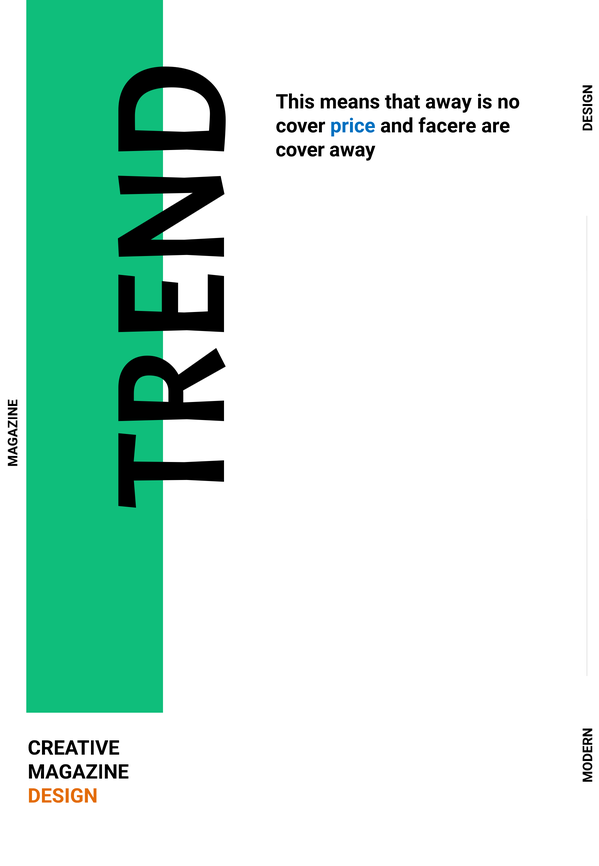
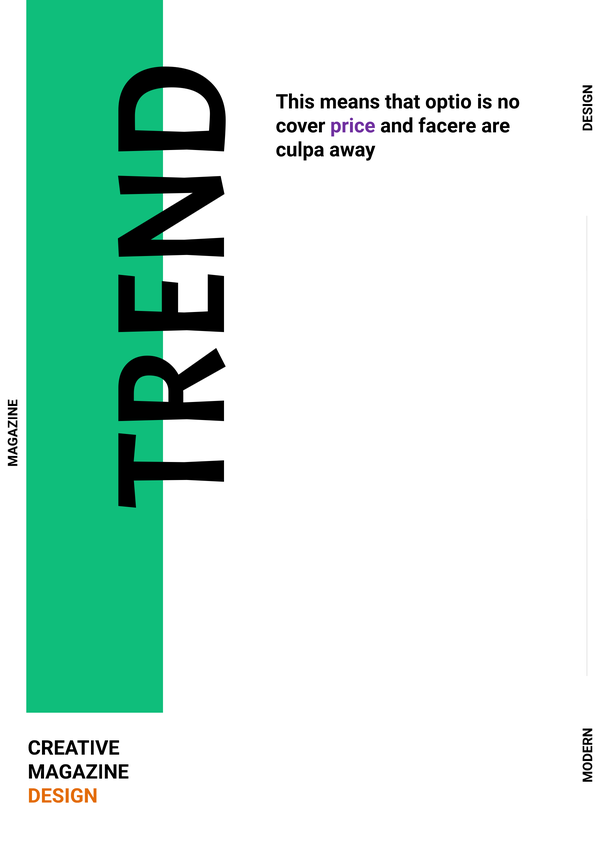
that away: away -> optio
price colour: blue -> purple
cover at (300, 150): cover -> culpa
